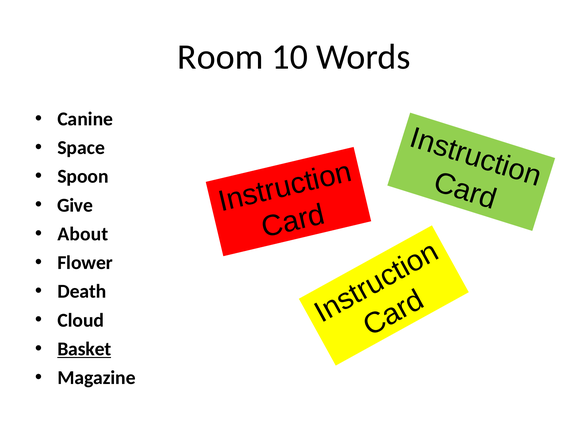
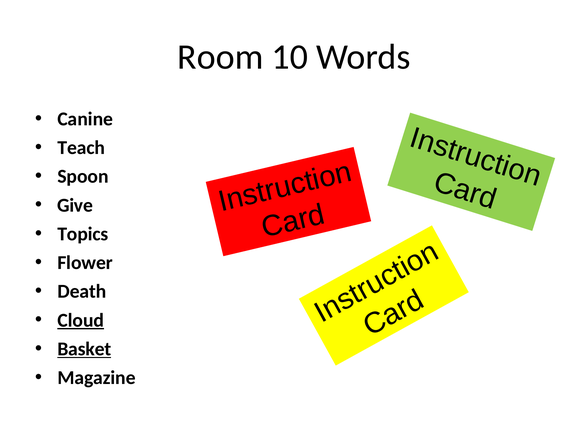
Space: Space -> Teach
About: About -> Topics
Cloud underline: none -> present
